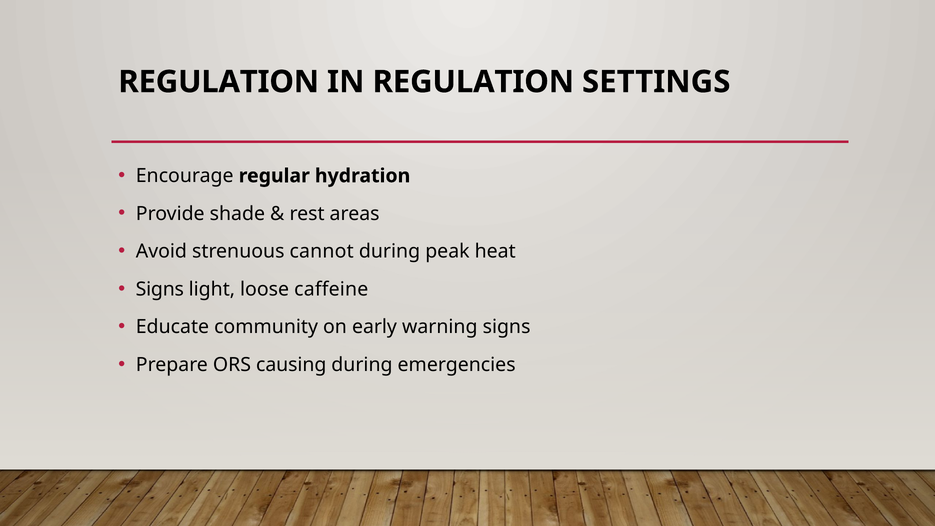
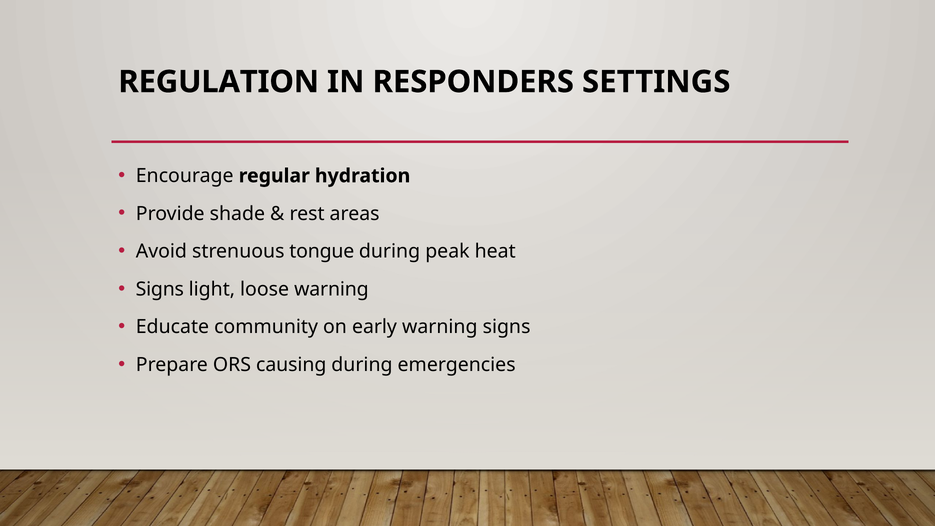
IN REGULATION: REGULATION -> RESPONDERS
cannot: cannot -> tongue
loose caffeine: caffeine -> warning
